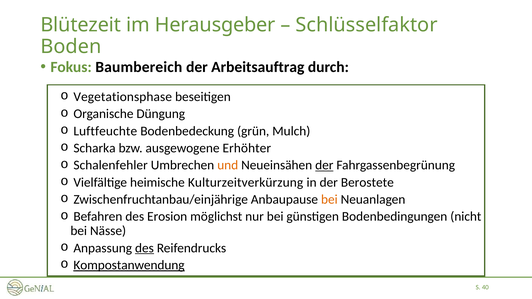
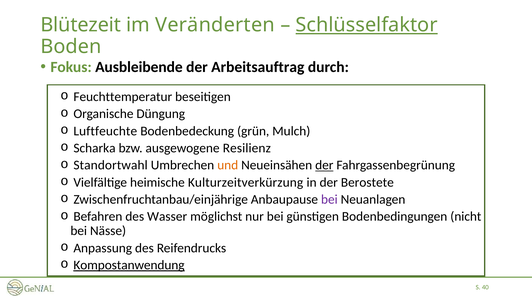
Herausgeber: Herausgeber -> Veränderten
Schlüsselfaktor underline: none -> present
Baumbereich: Baumbereich -> Ausbleibende
Vegetationsphase: Vegetationsphase -> Feuchttemperatur
Erhöhter: Erhöhter -> Resilienz
Schalenfehler: Schalenfehler -> Standortwahl
bei at (329, 200) colour: orange -> purple
Erosion: Erosion -> Wasser
des at (144, 248) underline: present -> none
